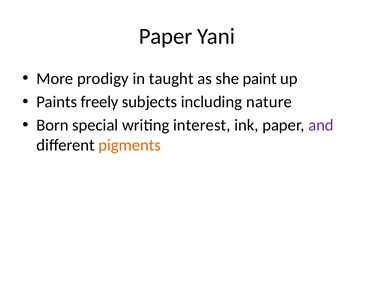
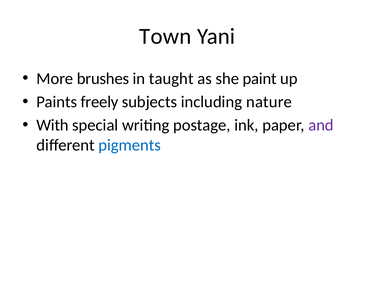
Paper at (166, 36): Paper -> Town
prodigy: prodigy -> brushes
Born: Born -> With
interest: interest -> postage
pigments colour: orange -> blue
